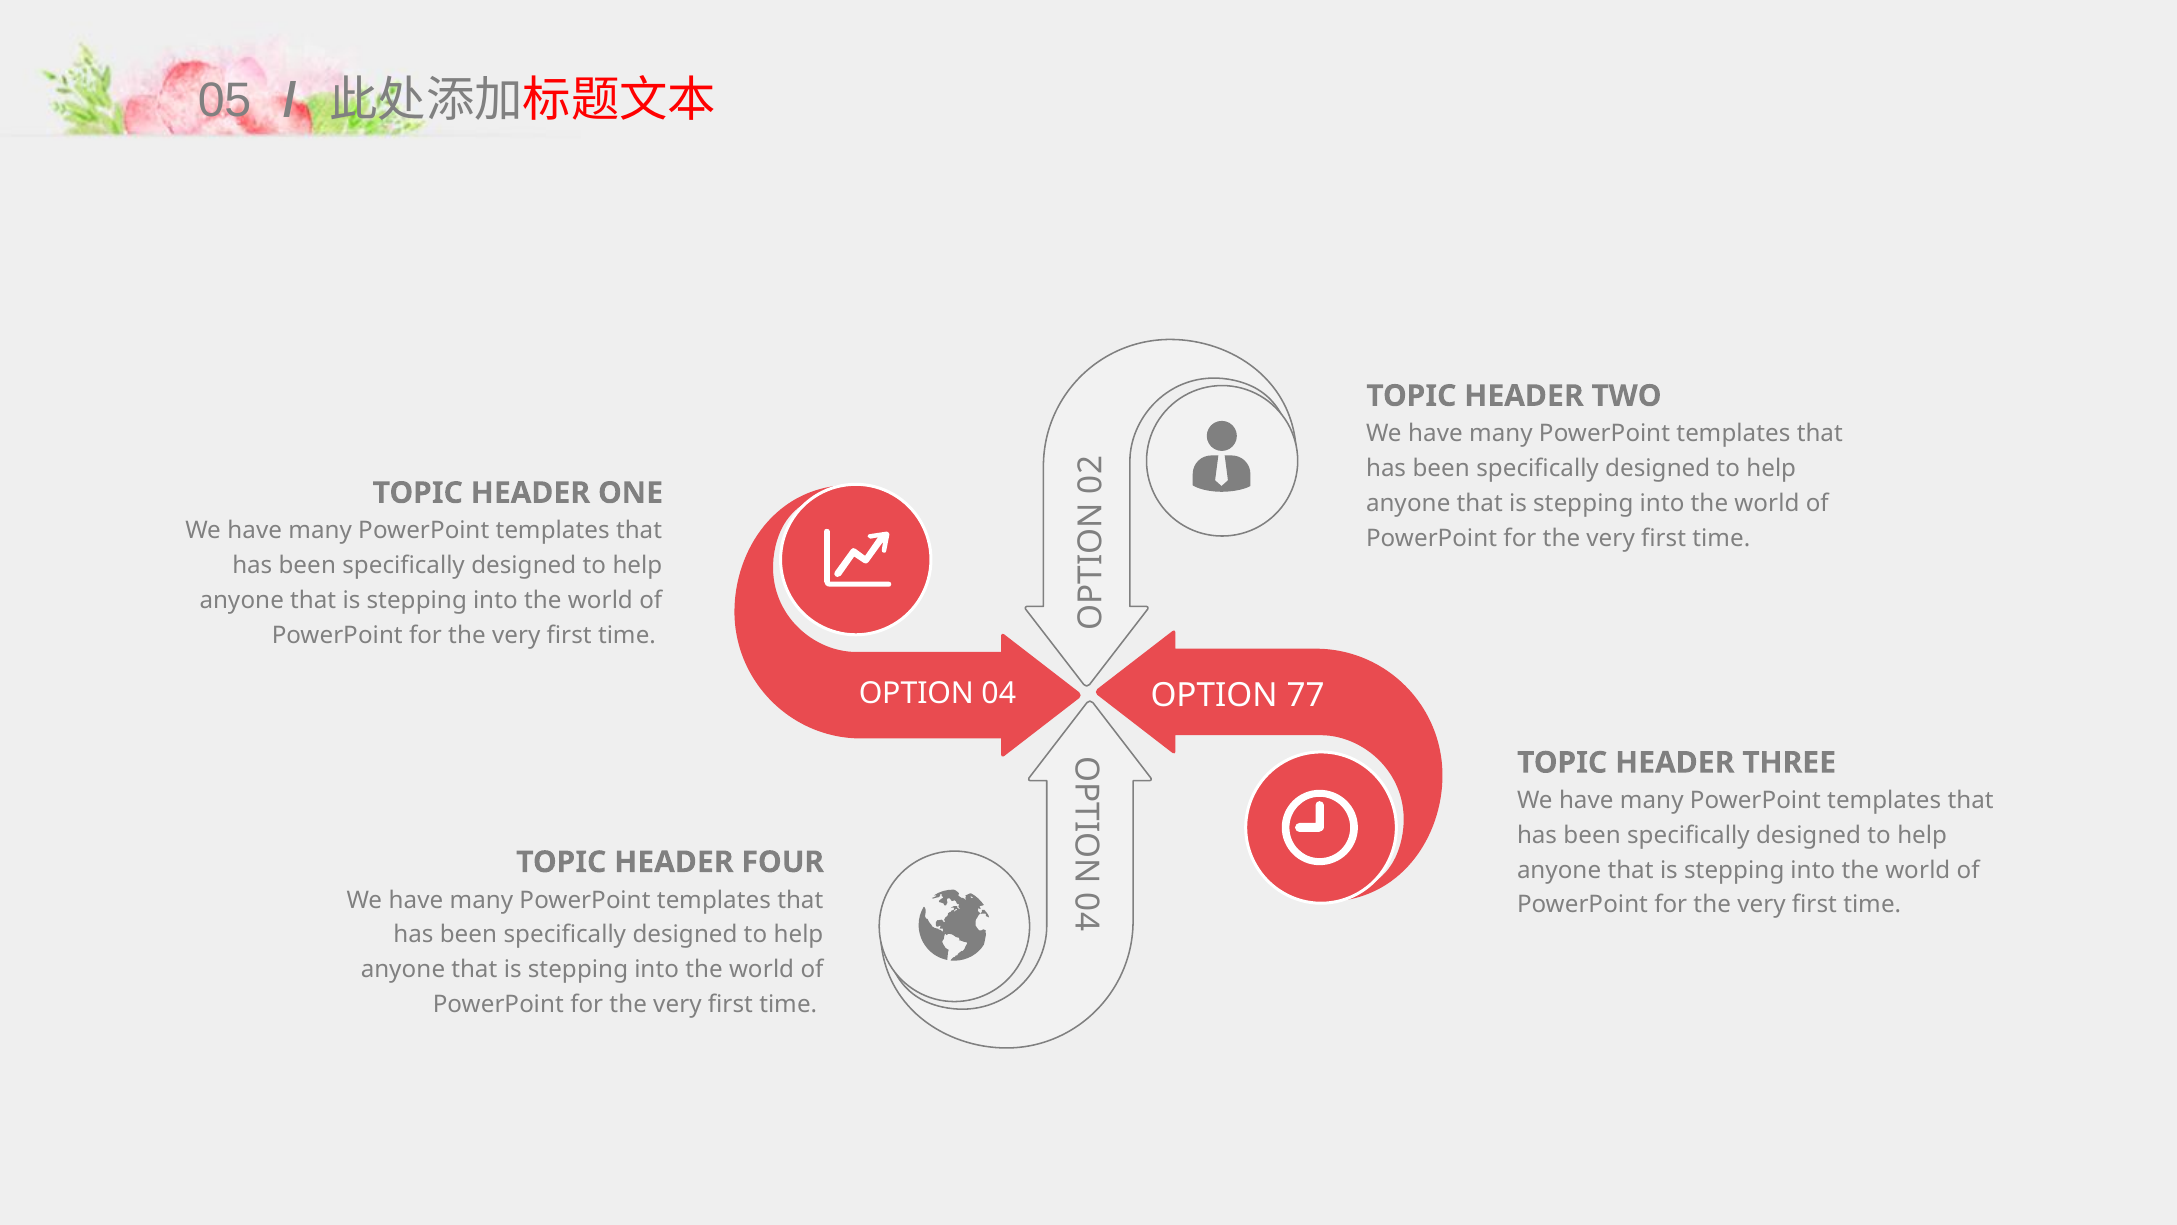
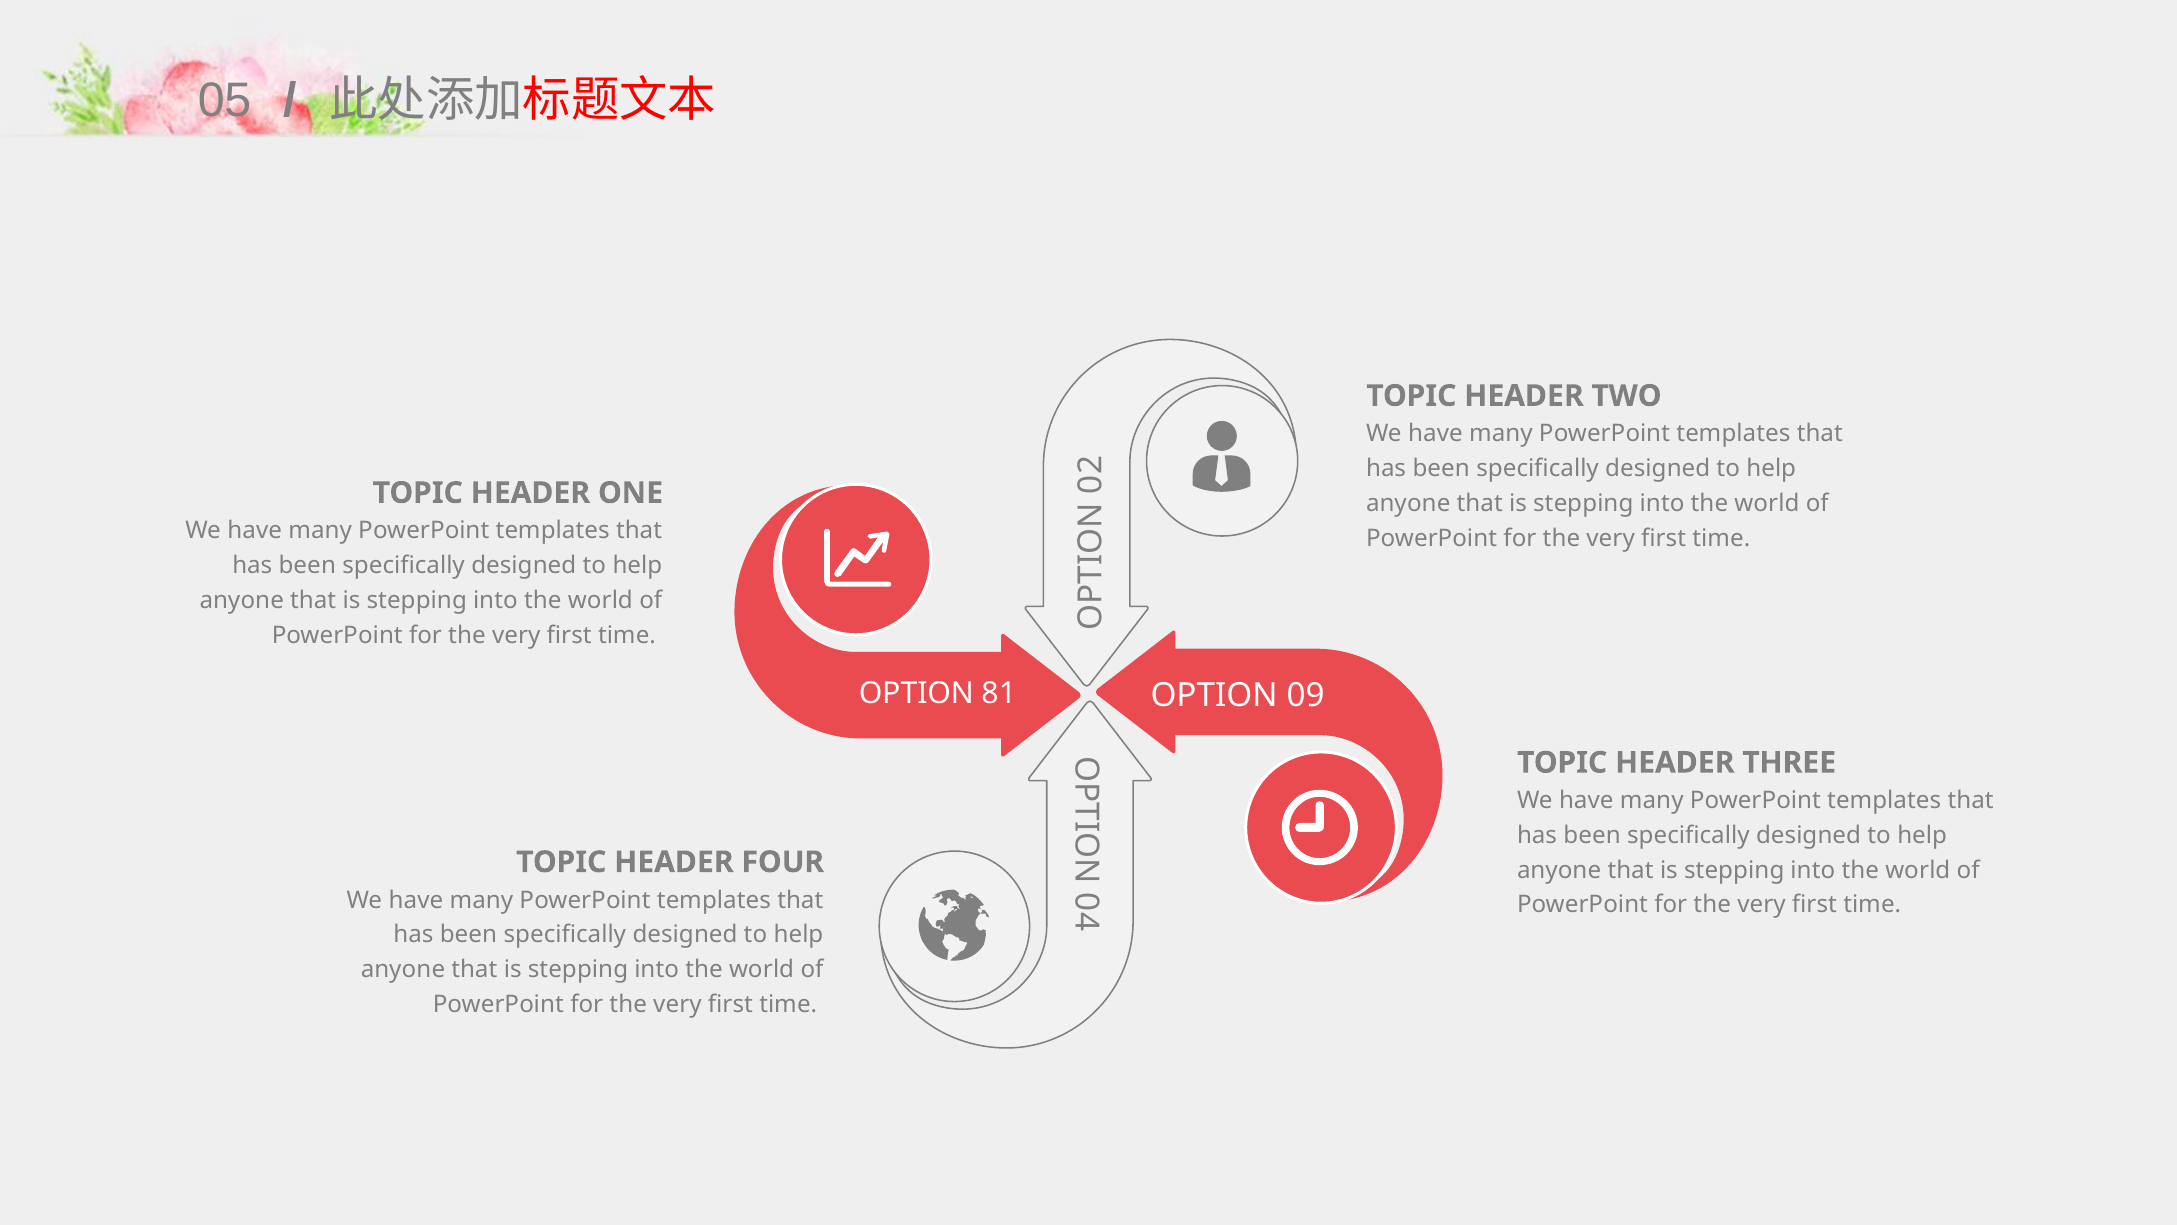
04: 04 -> 81
77: 77 -> 09
